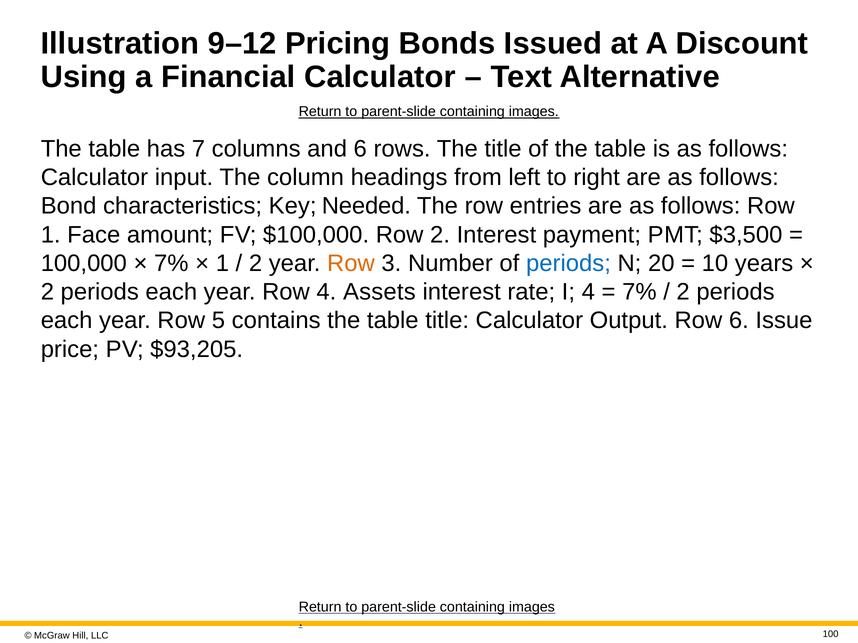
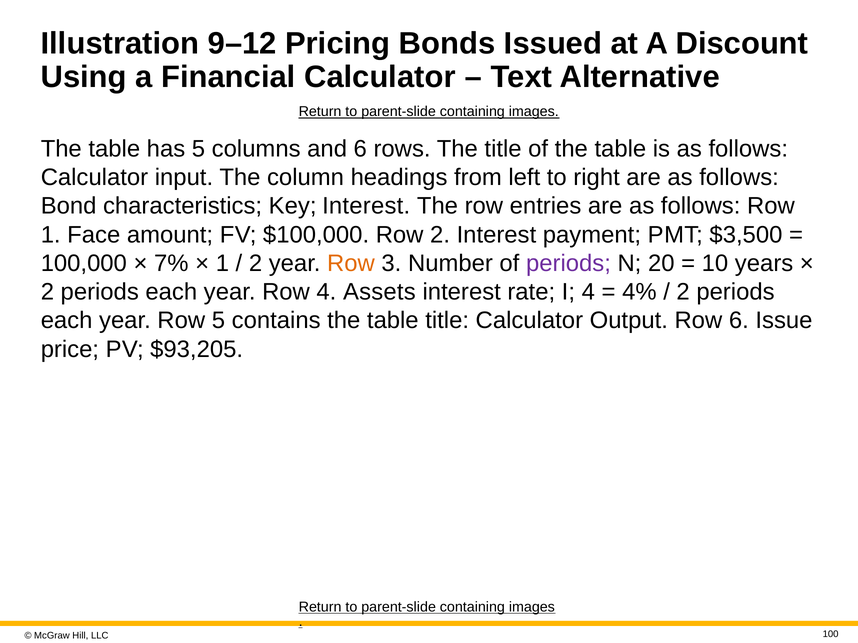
has 7: 7 -> 5
Key Needed: Needed -> Interest
periods at (568, 264) colour: blue -> purple
7% at (639, 292): 7% -> 4%
